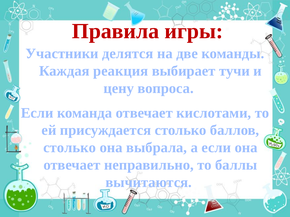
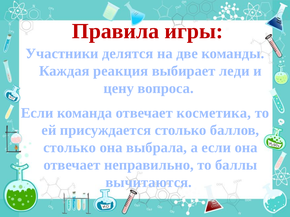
тучи: тучи -> леди
кислотами: кислотами -> косметика
